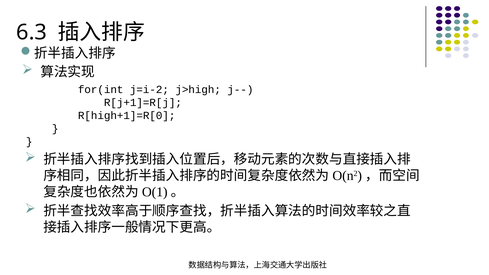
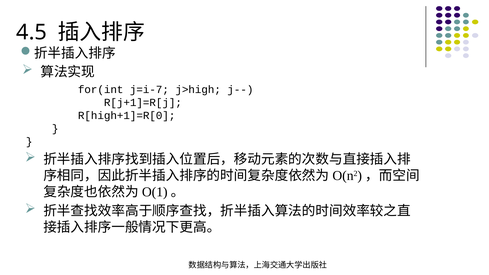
6.3: 6.3 -> 4.5
j=i-2: j=i-2 -> j=i-7
